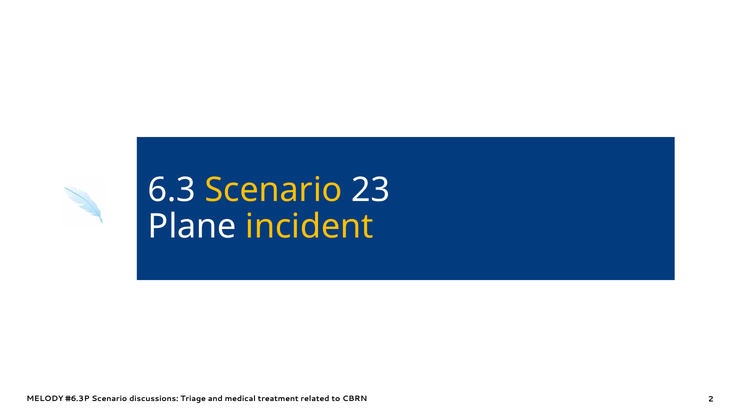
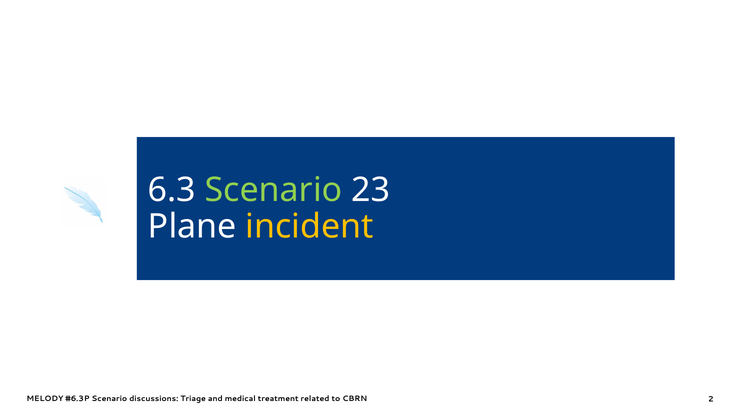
Scenario at (274, 190) colour: yellow -> light green
